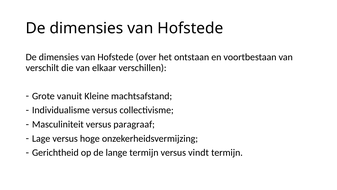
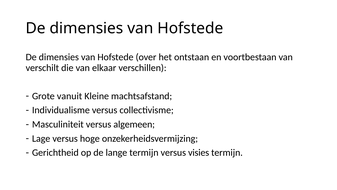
paragraaf: paragraaf -> algemeen
vindt: vindt -> visies
